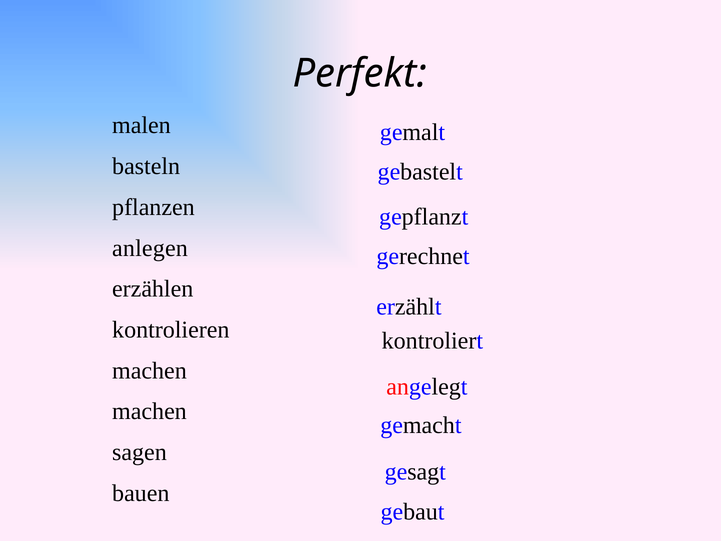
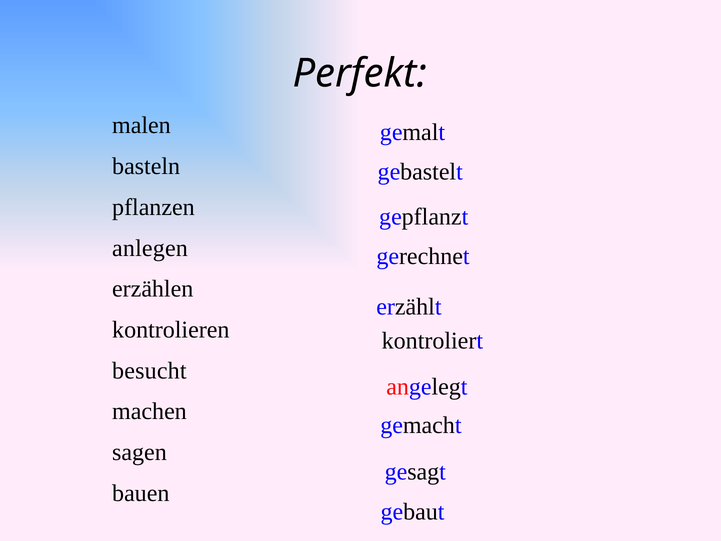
machen at (149, 371): machen -> besucht
